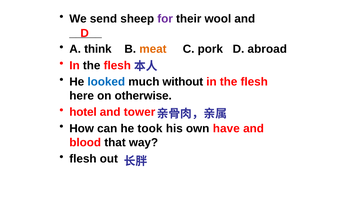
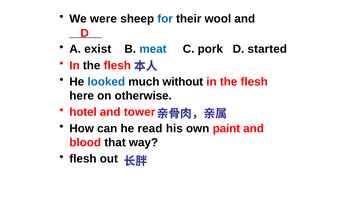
send: send -> were
for colour: purple -> blue
think: think -> exist
meat colour: orange -> blue
abroad: abroad -> started
took: took -> read
have: have -> paint
